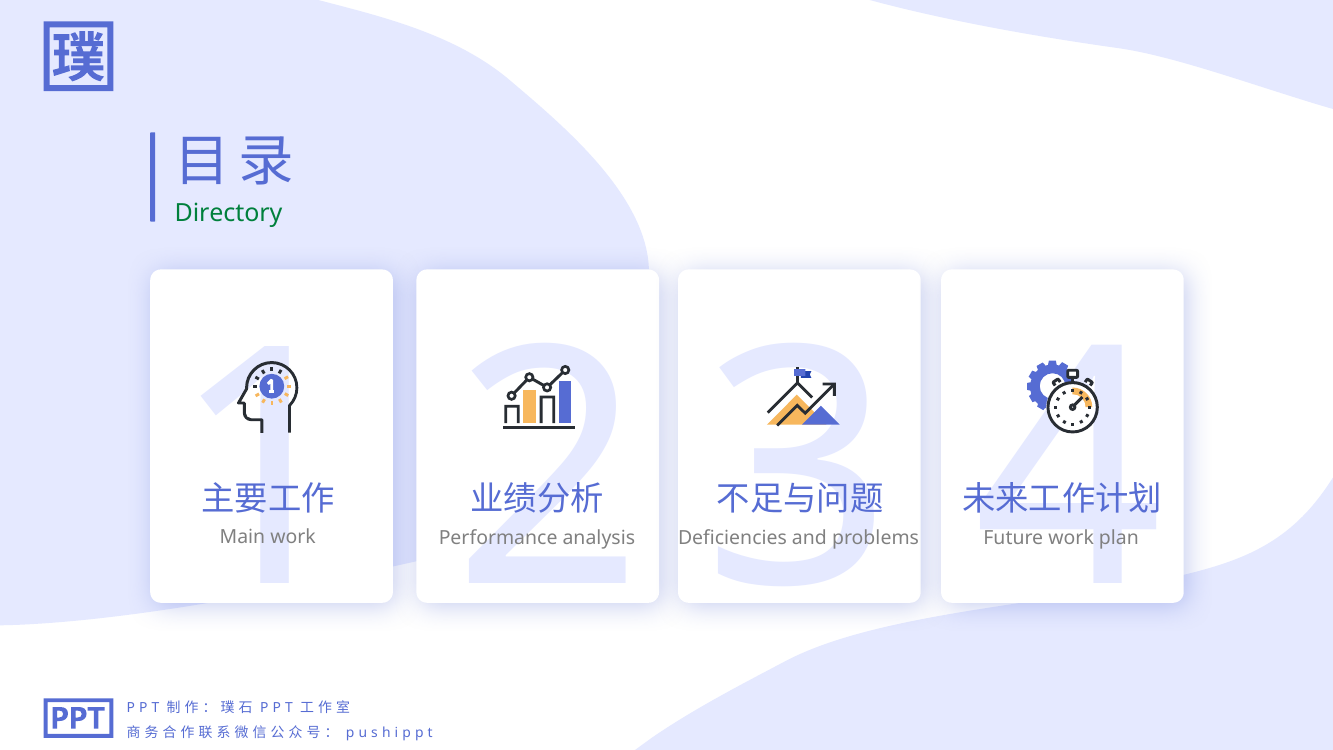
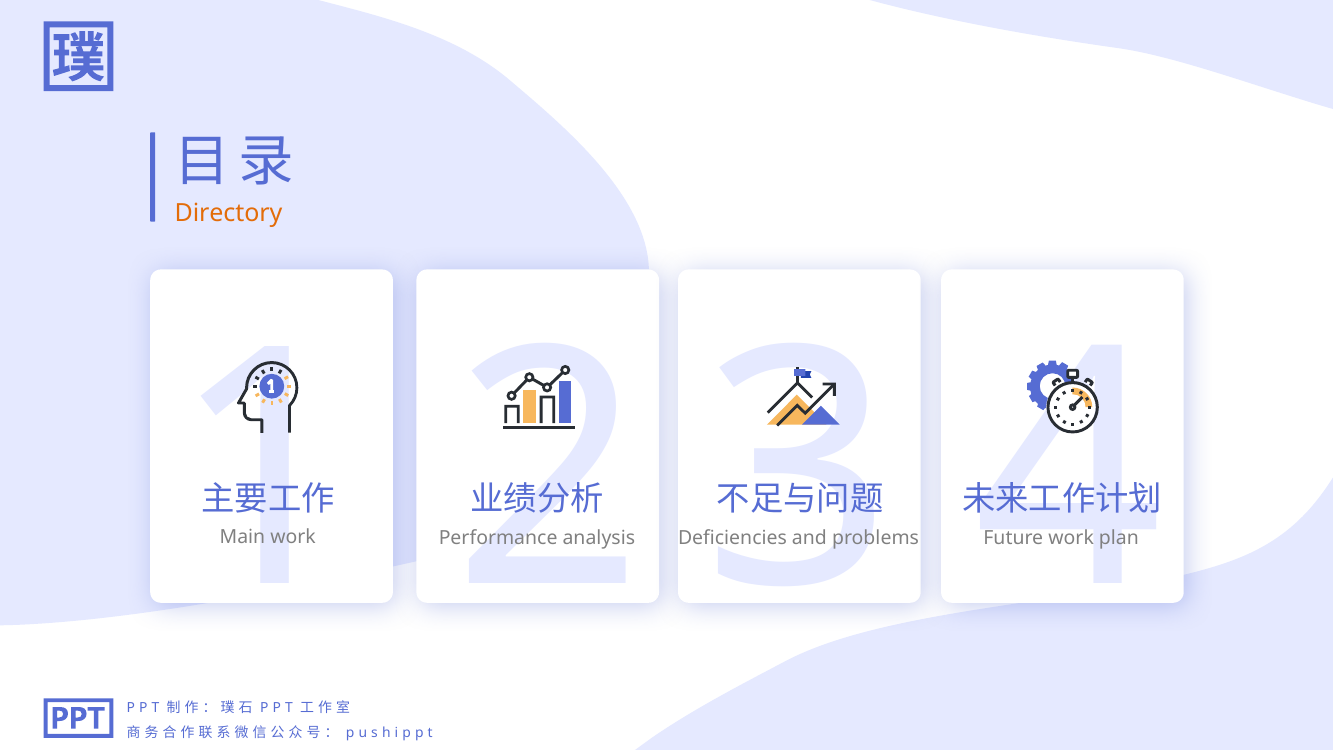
Directory colour: green -> orange
